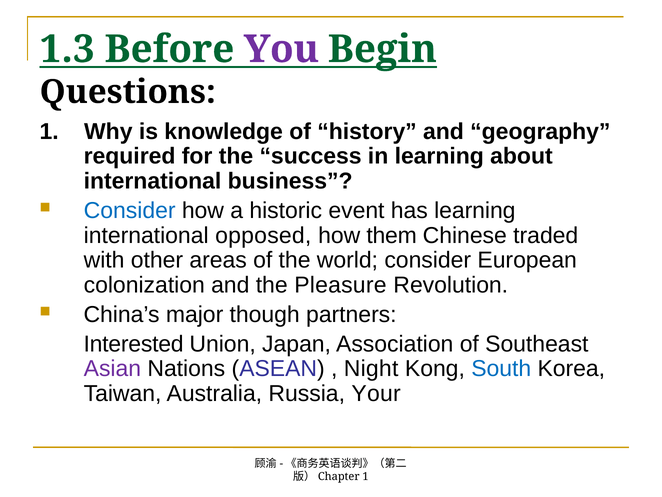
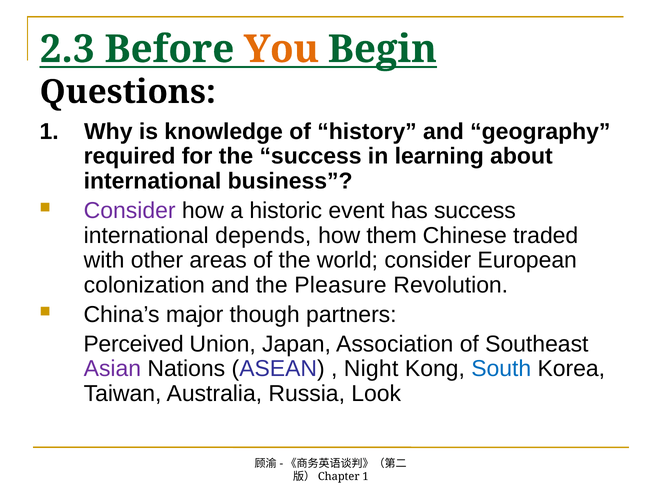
1.3: 1.3 -> 2.3
You colour: purple -> orange
Consider at (130, 210) colour: blue -> purple
has learning: learning -> success
opposed: opposed -> depends
Interested: Interested -> Perceived
Your: Your -> Look
